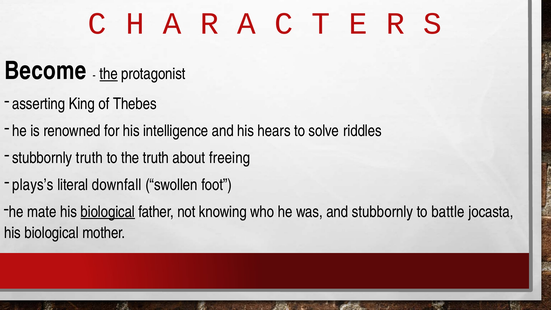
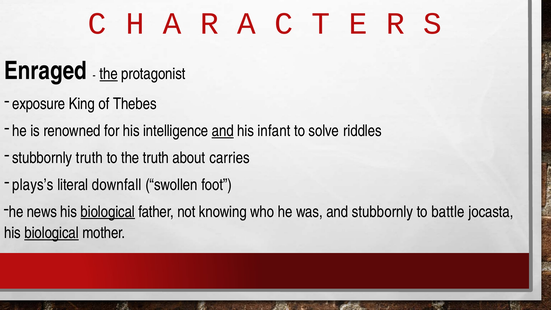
Become: Become -> Enraged
asserting: asserting -> exposure
and at (223, 131) underline: none -> present
hears: hears -> infant
freeing: freeing -> carries
mate: mate -> news
biological at (52, 233) underline: none -> present
